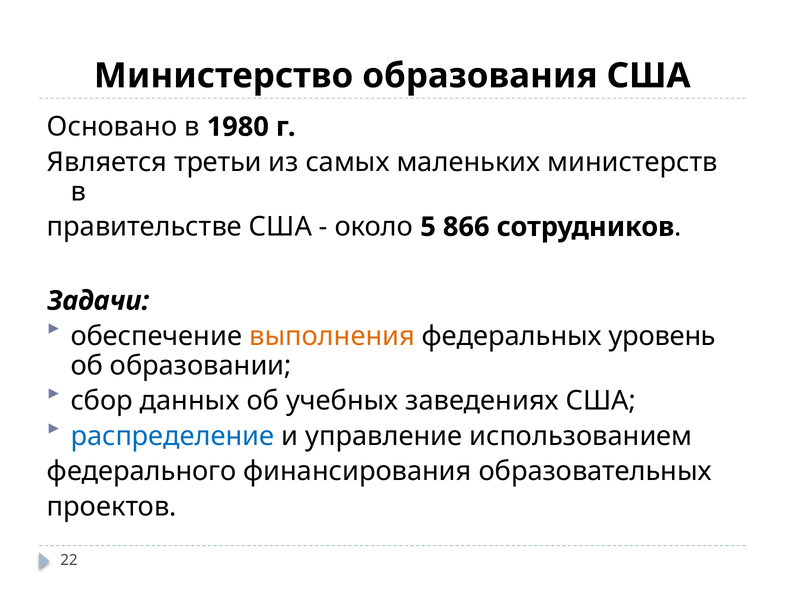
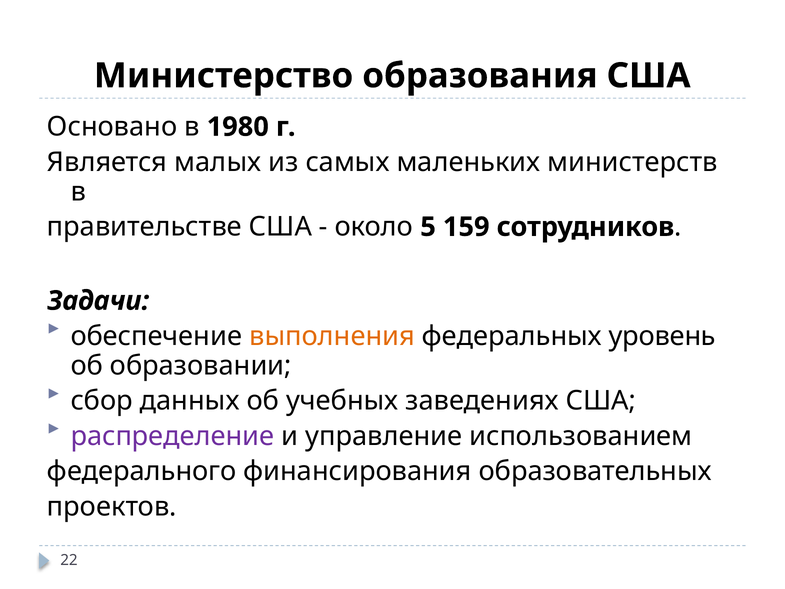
третьи: третьи -> малых
866: 866 -> 159
распределение colour: blue -> purple
